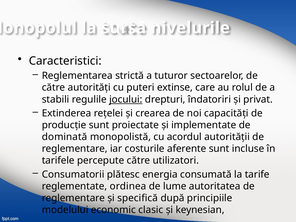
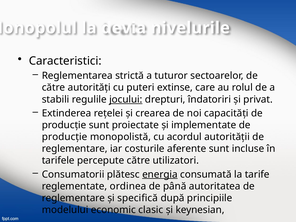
sursă: sursă -> devia
dominată at (65, 137): dominată -> producție
energia underline: none -> present
lume: lume -> până
